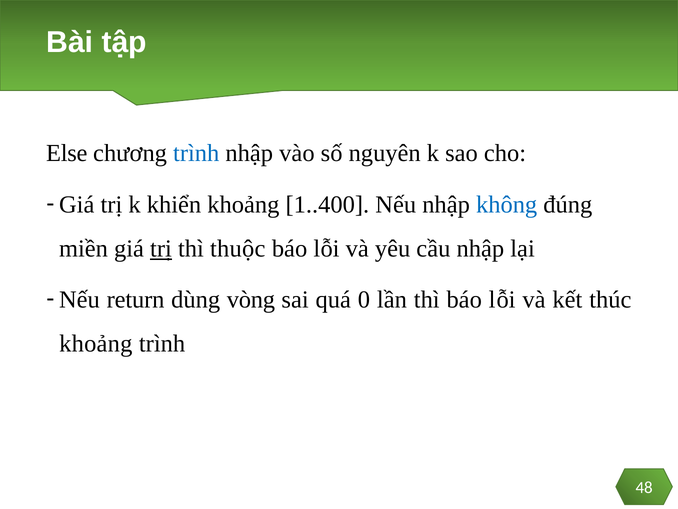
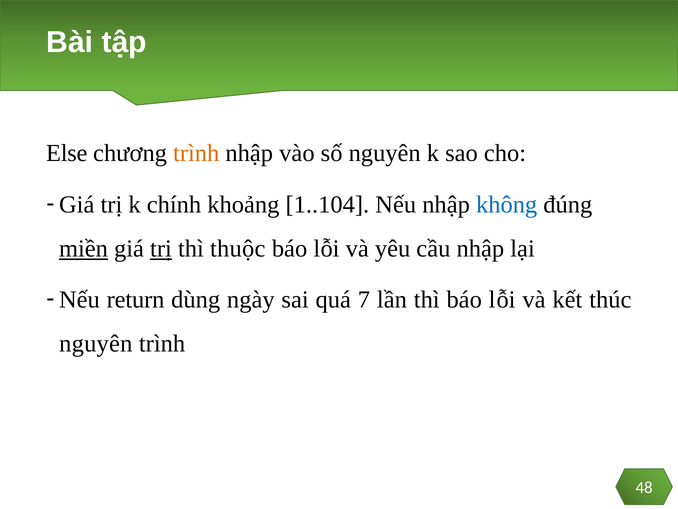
trình at (196, 153) colour: blue -> orange
khiển: khiển -> chính
1..400: 1..400 -> 1..104
miền underline: none -> present
vòng: vòng -> ngày
0: 0 -> 7
khoảng at (96, 343): khoảng -> nguyên
